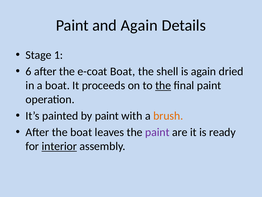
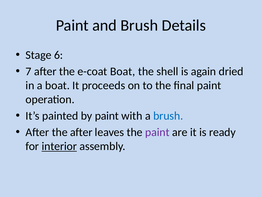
and Again: Again -> Brush
1: 1 -> 6
6: 6 -> 7
the at (163, 85) underline: present -> none
brush at (168, 116) colour: orange -> blue
the boat: boat -> after
